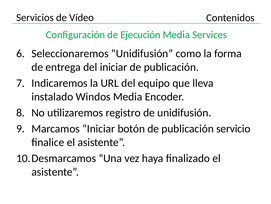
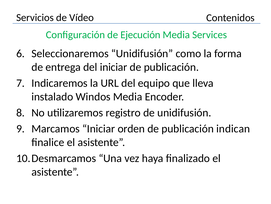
botón: botón -> orden
servicio: servicio -> indican
